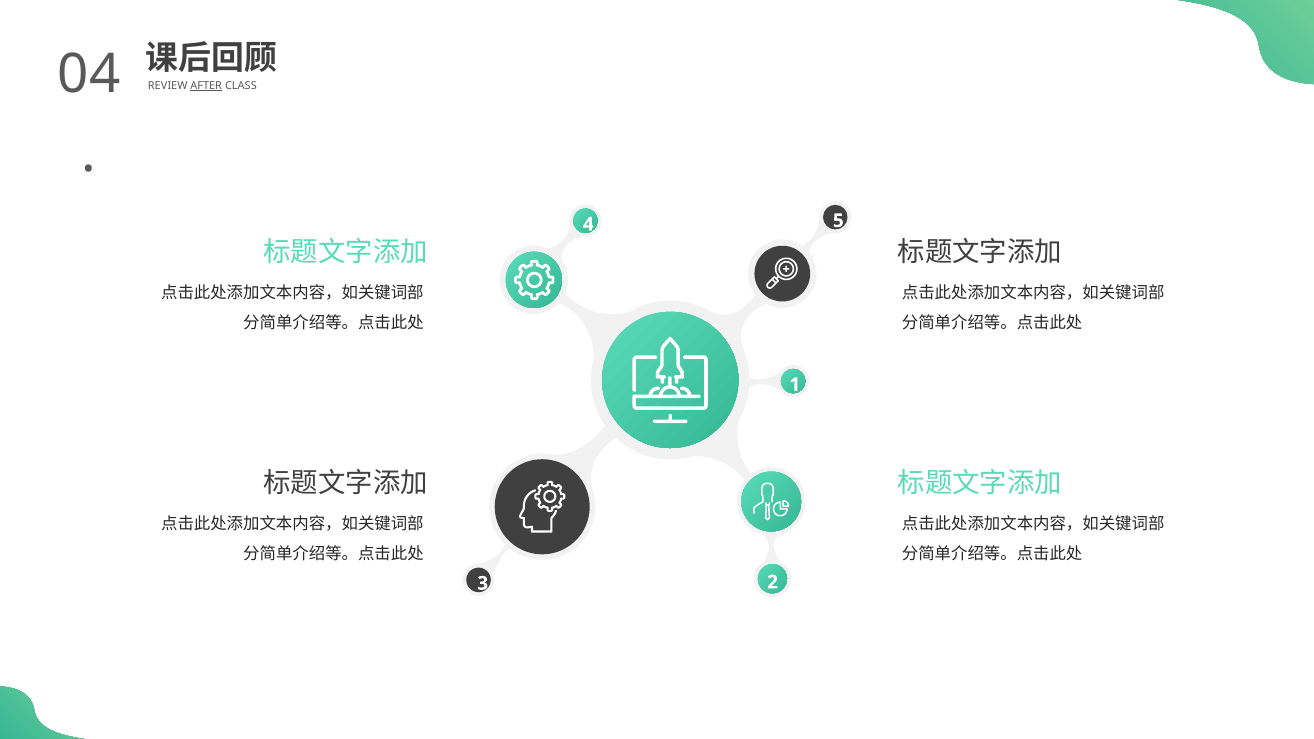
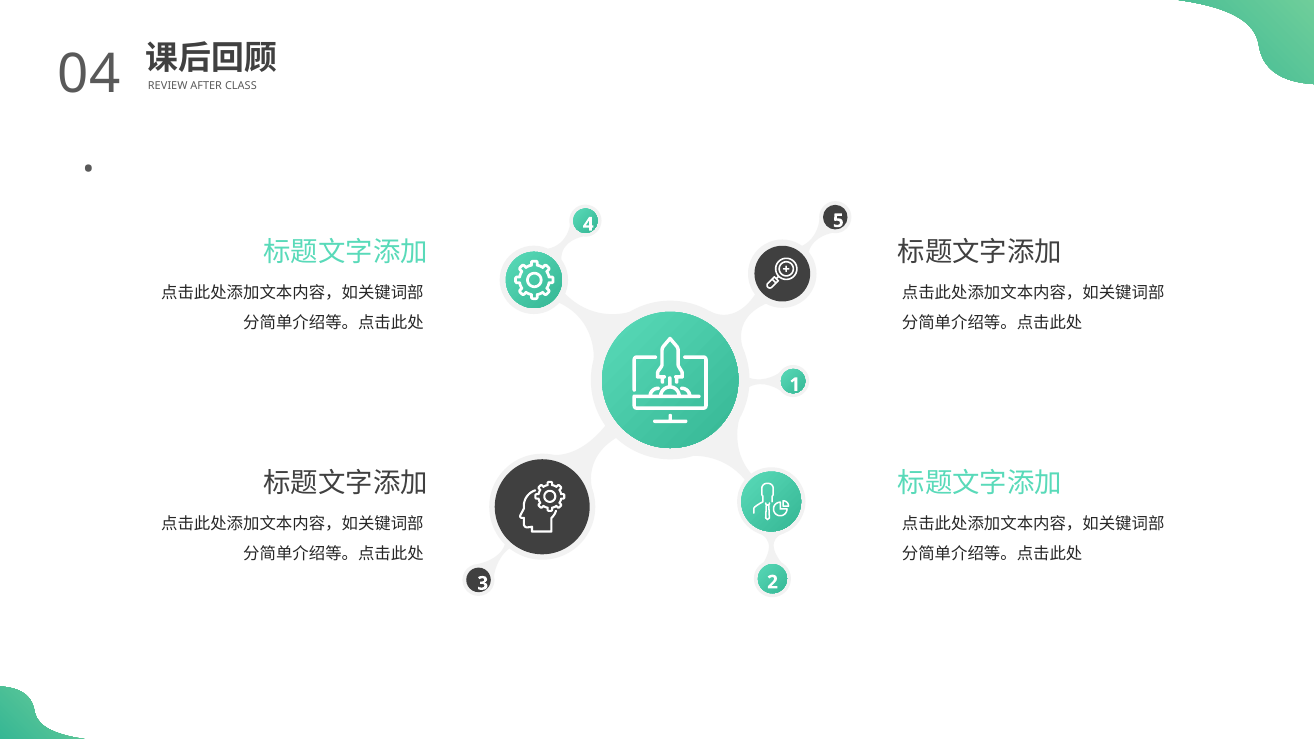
AFTER underline: present -> none
